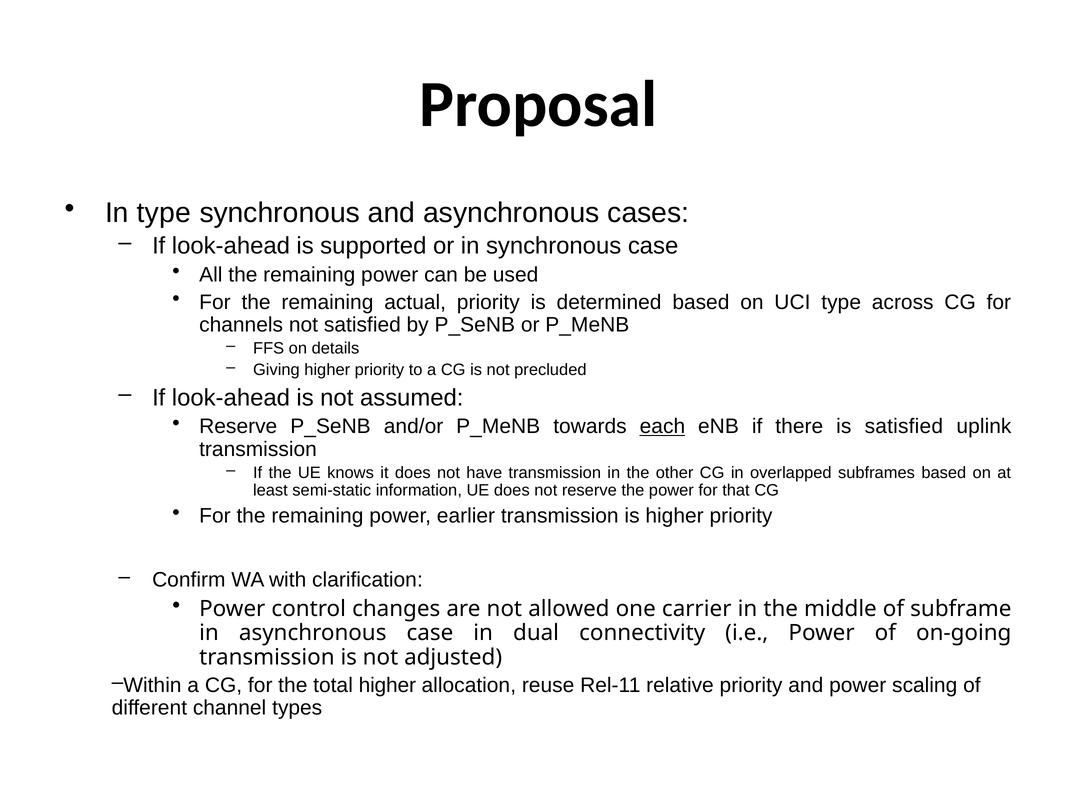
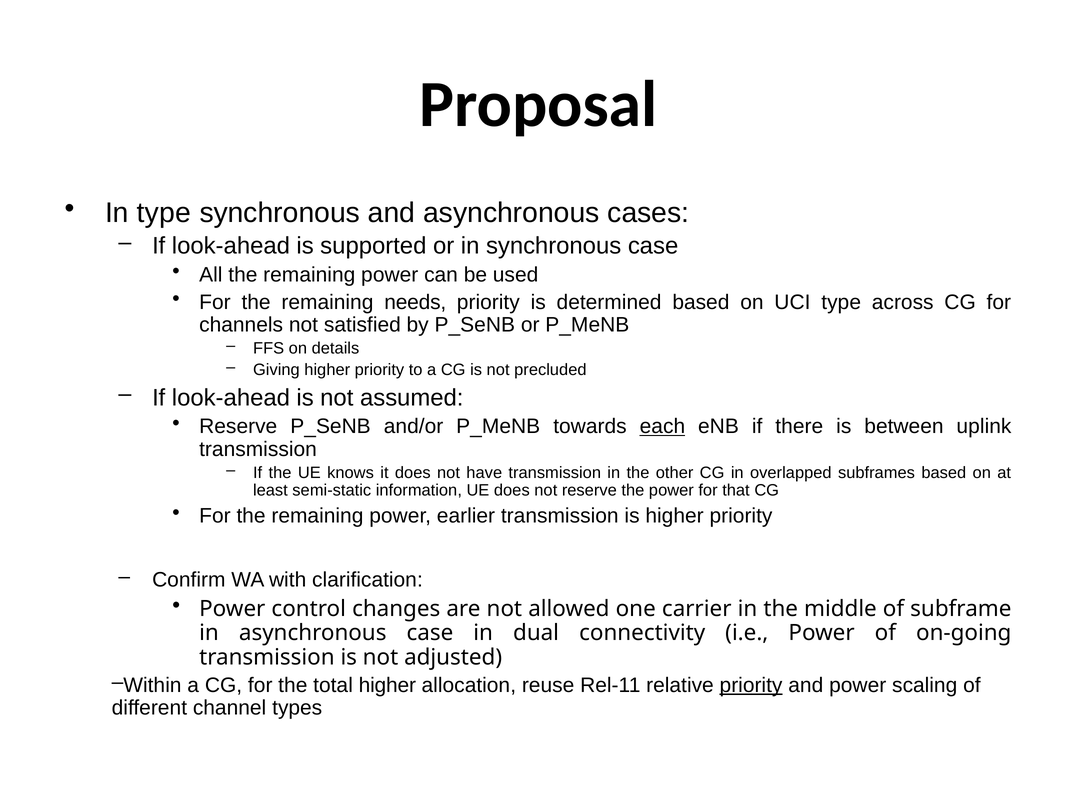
actual: actual -> needs
is satisfied: satisfied -> between
priority at (751, 685) underline: none -> present
